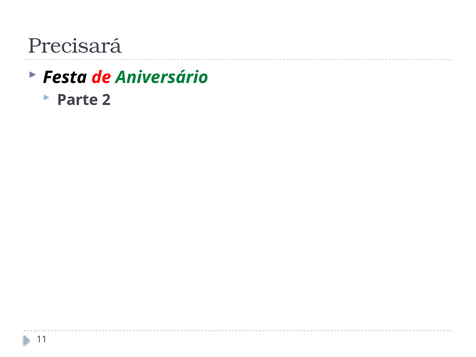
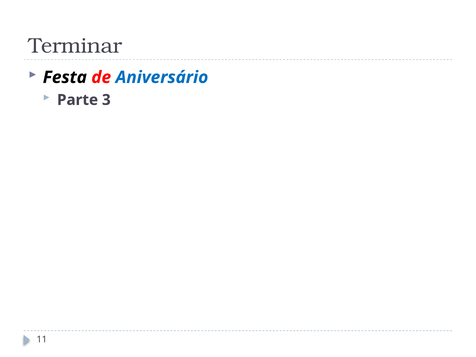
Precisará: Precisará -> Terminar
Aniversário colour: green -> blue
2: 2 -> 3
